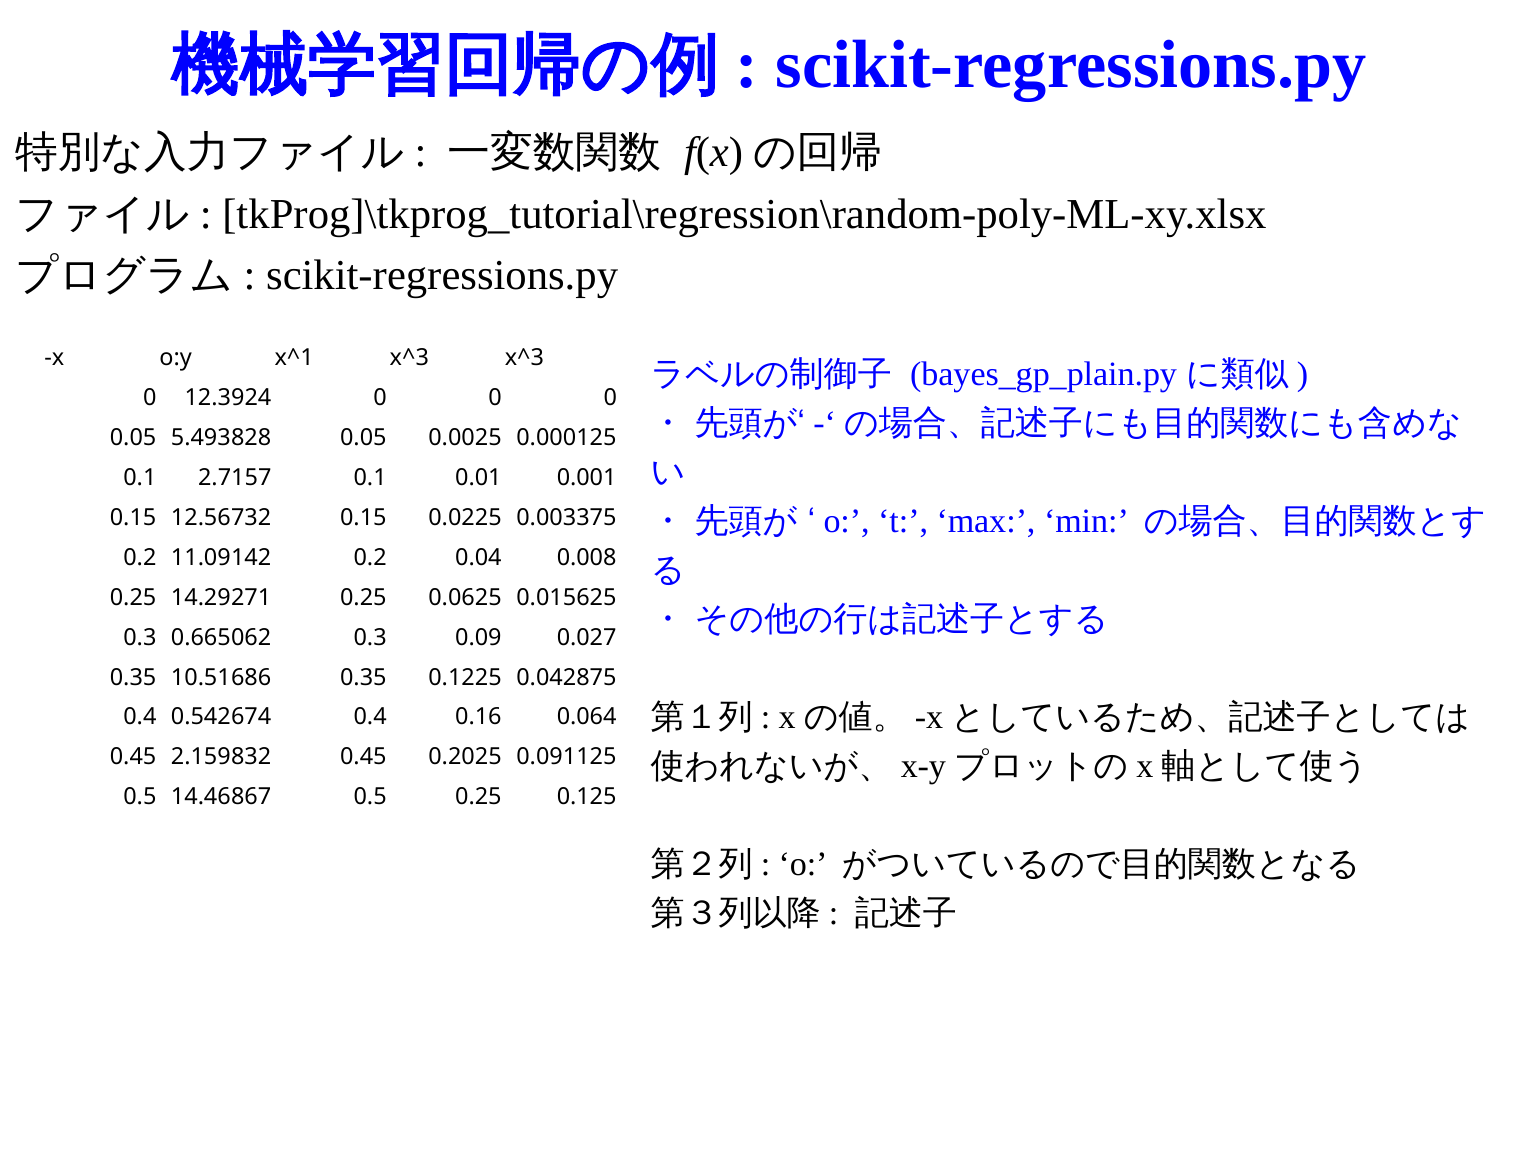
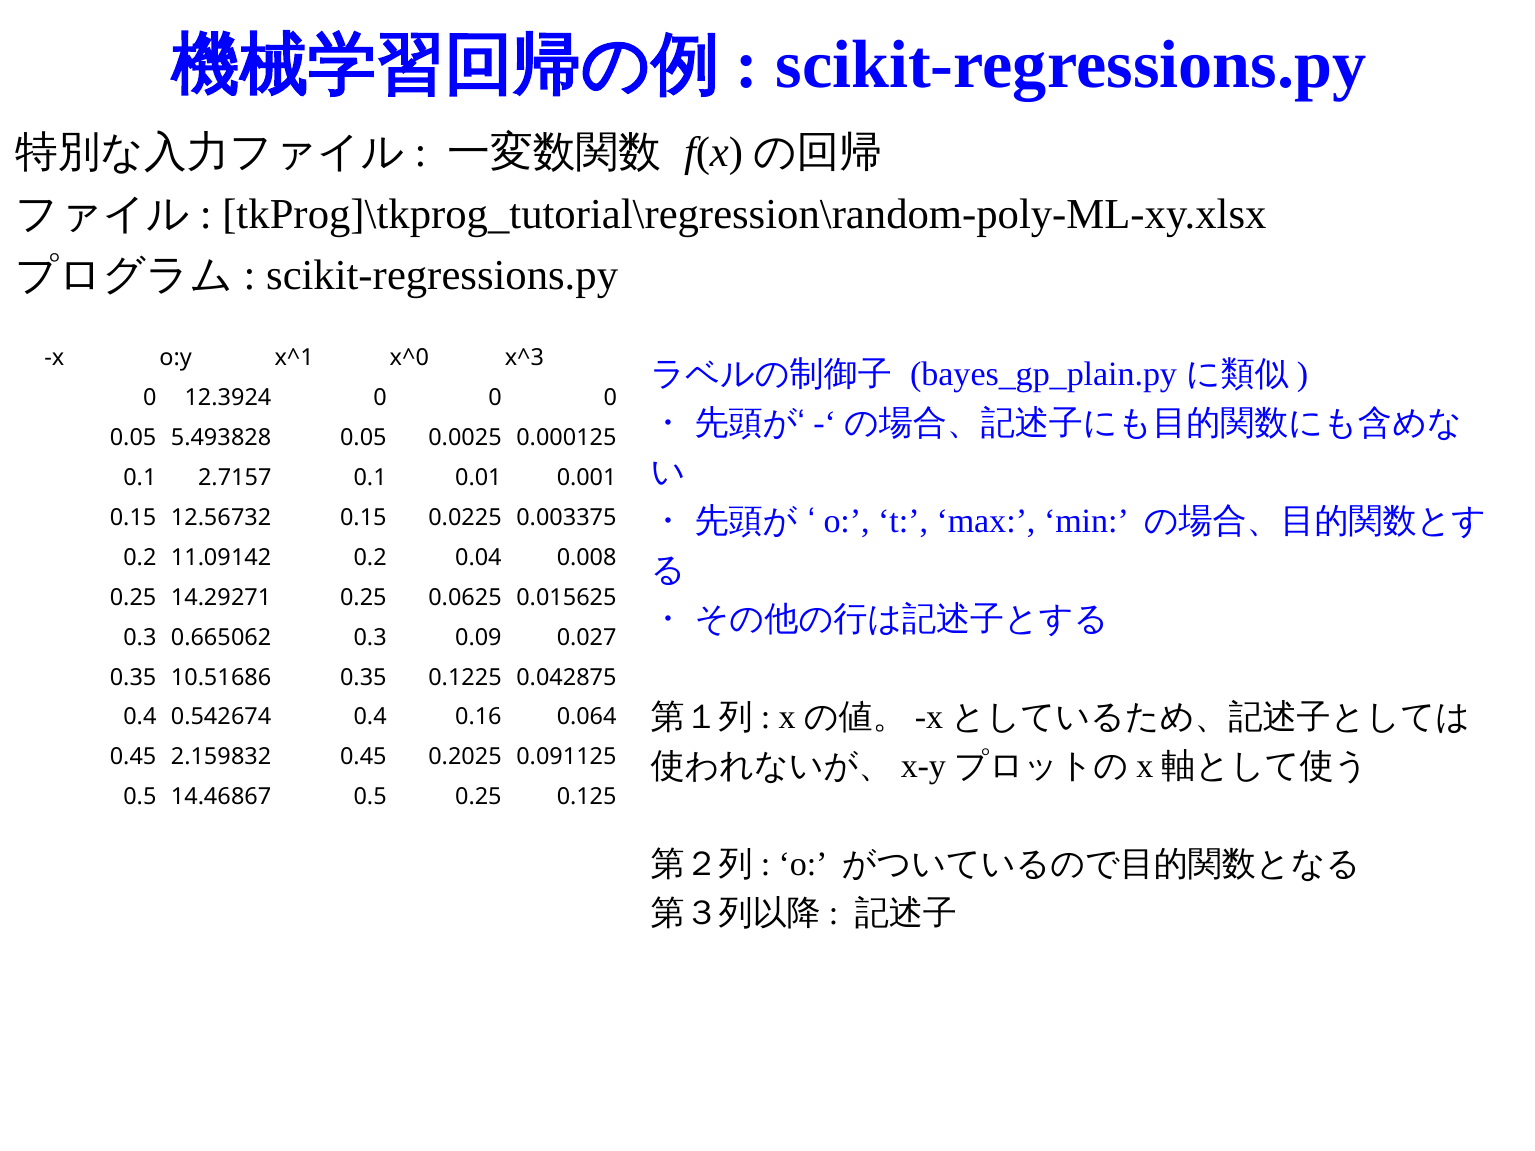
x^1 x^3: x^3 -> x^0
